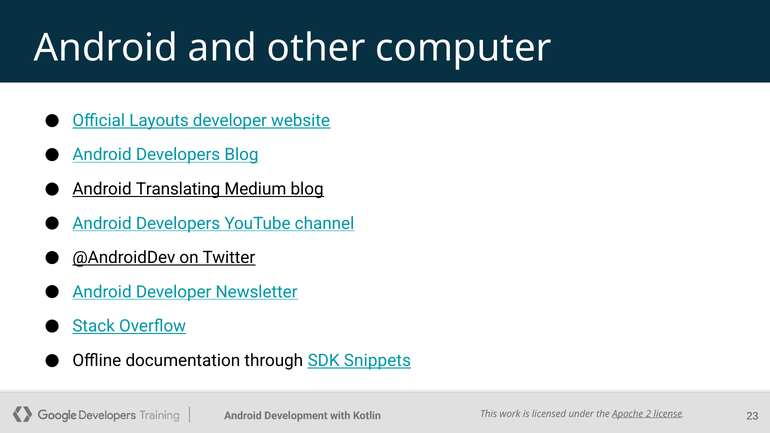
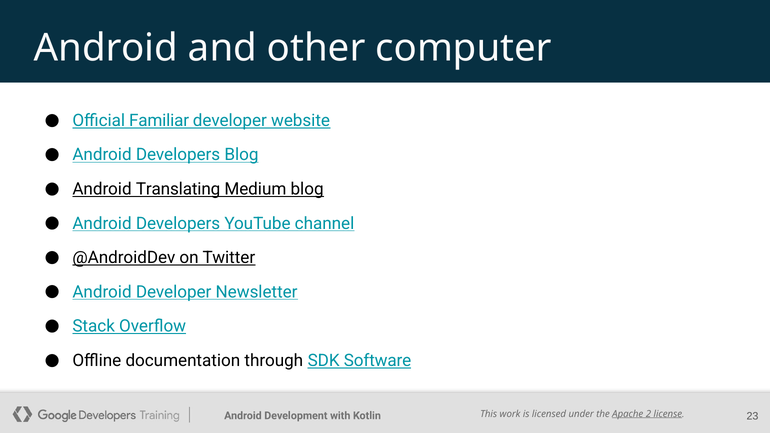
Layouts: Layouts -> Familiar
Snippets: Snippets -> Software
